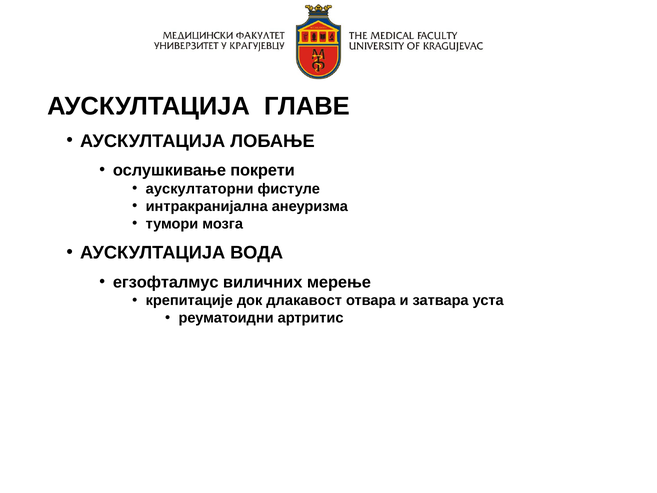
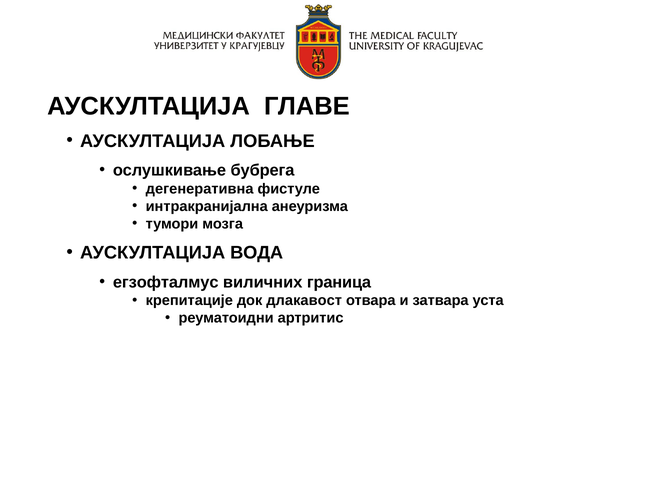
покрети: покрети -> бубрега
аускултаторни: аускултаторни -> дегенеративна
мерење: мерење -> граница
